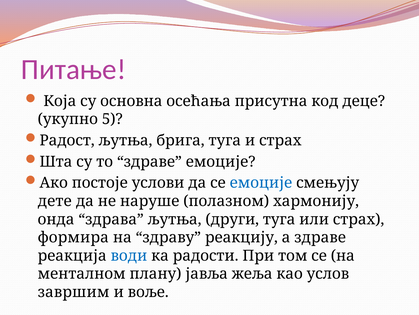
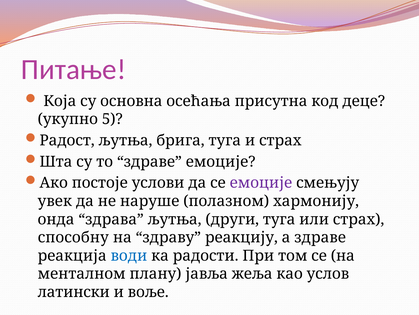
емоције at (261, 183) colour: blue -> purple
дете: дете -> увек
формира: формира -> способну
завршим: завршим -> латински
